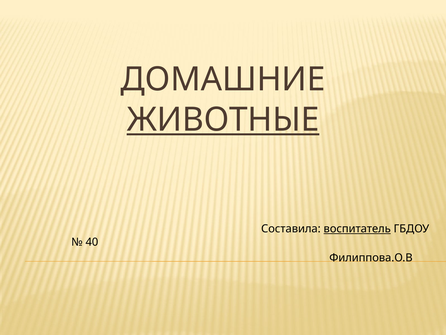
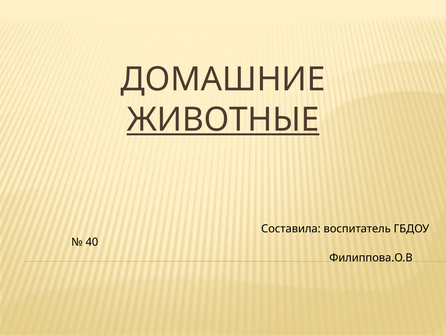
воспитатель underline: present -> none
